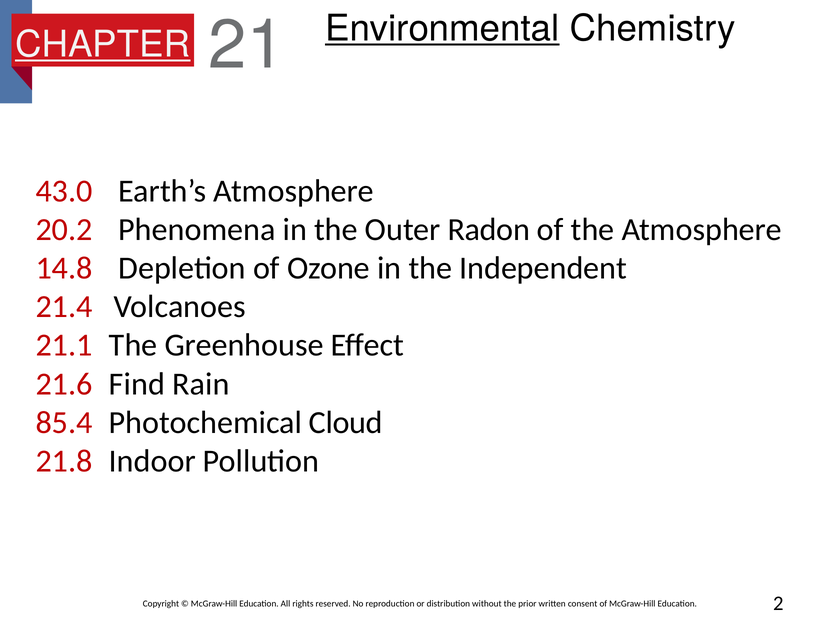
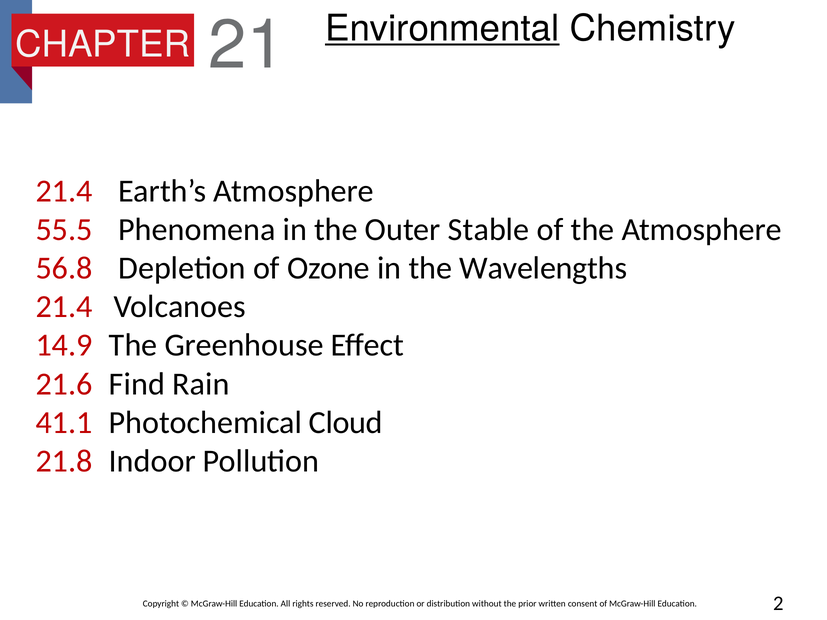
CHAPTER underline: present -> none
43.0 at (64, 191): 43.0 -> 21.4
20.2: 20.2 -> 55.5
Radon: Radon -> Stable
14.8: 14.8 -> 56.8
Independent: Independent -> Wavelengths
21.1: 21.1 -> 14.9
85.4: 85.4 -> 41.1
